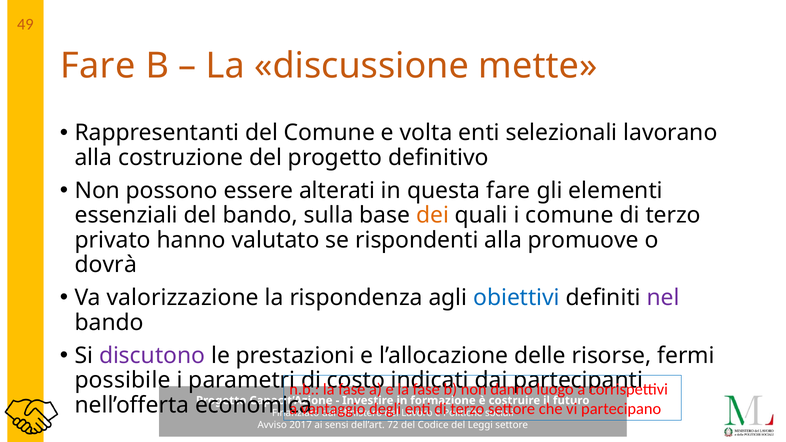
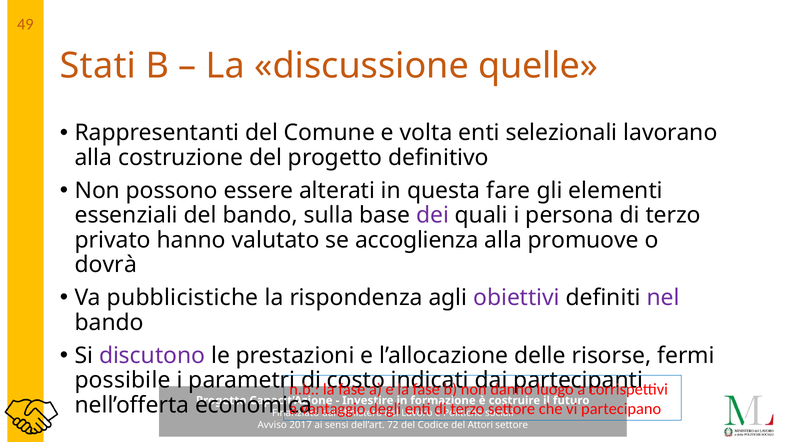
Fare at (98, 66): Fare -> Stati
mette: mette -> quelle
dei colour: orange -> purple
i comune: comune -> persona
rispondenti: rispondenti -> accoglienza
valorizzazione: valorizzazione -> pubblicistiche
obiettivi colour: blue -> purple
Leggi: Leggi -> Attori
